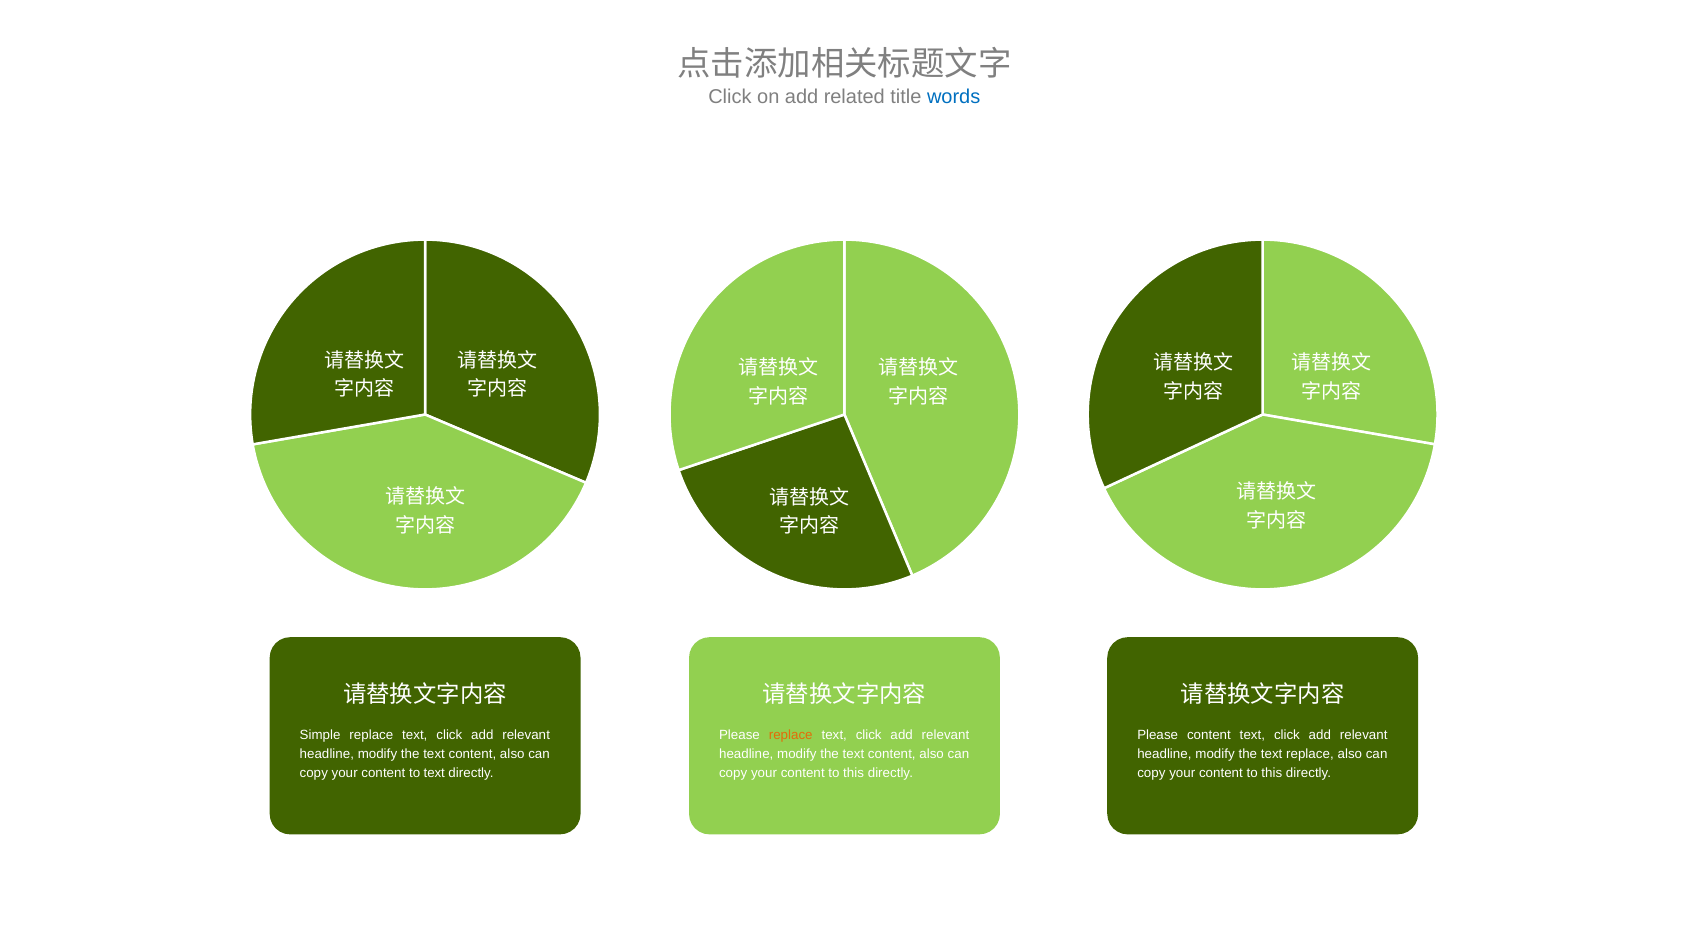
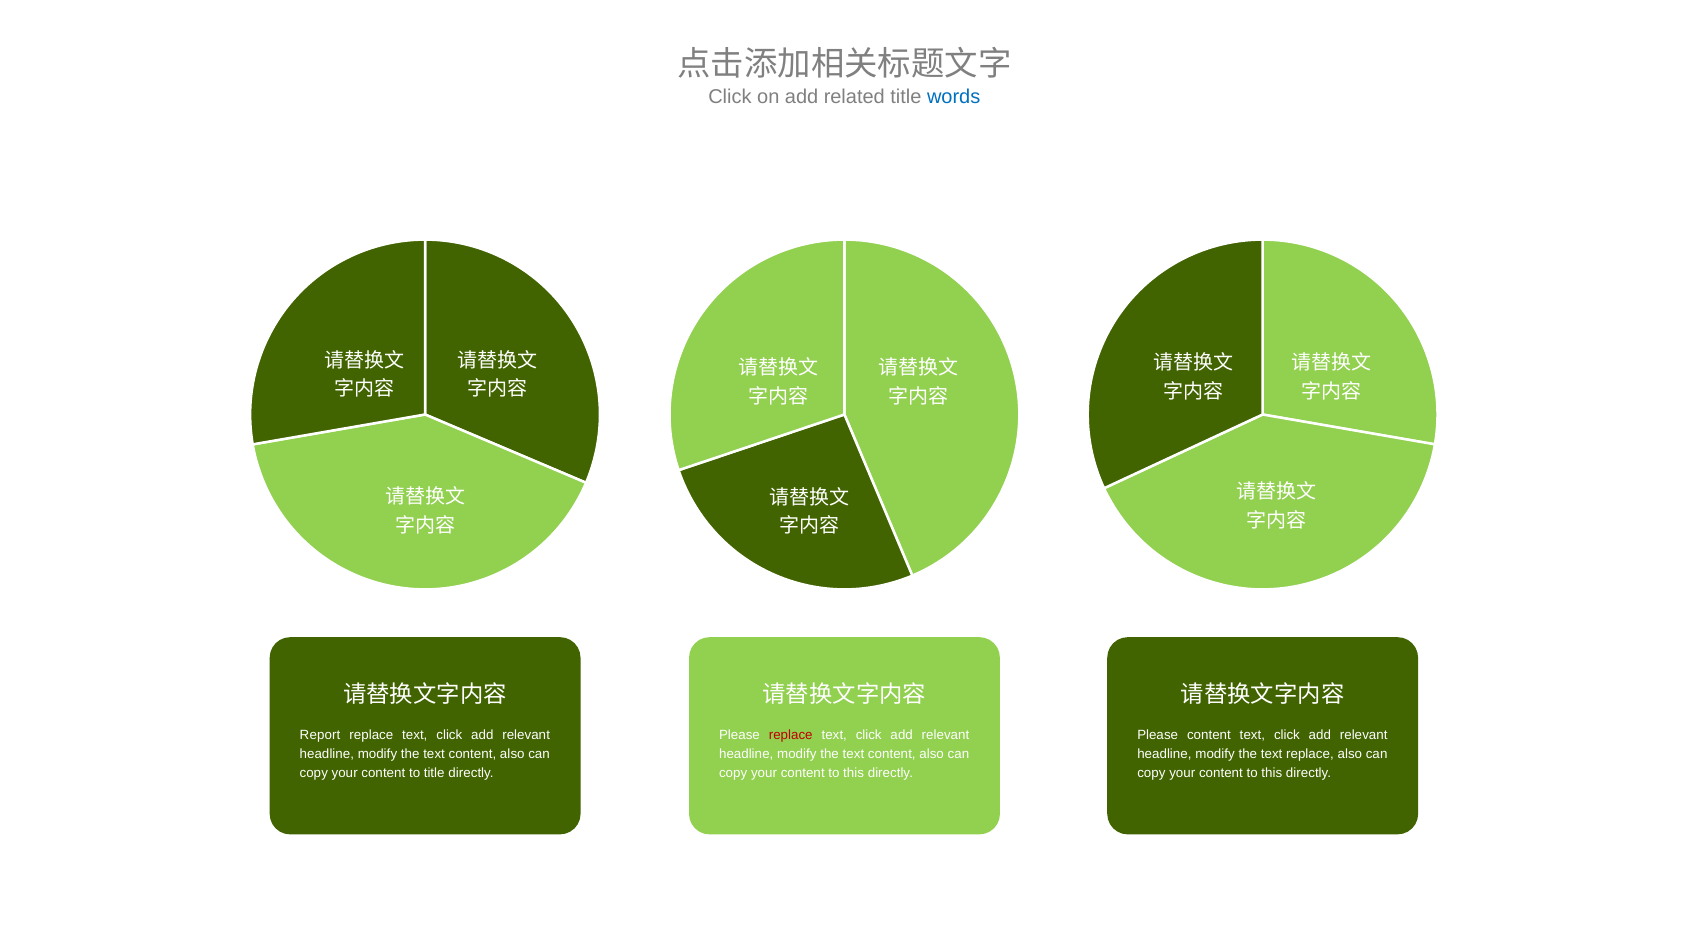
Simple: Simple -> Report
replace at (791, 735) colour: orange -> red
to text: text -> title
